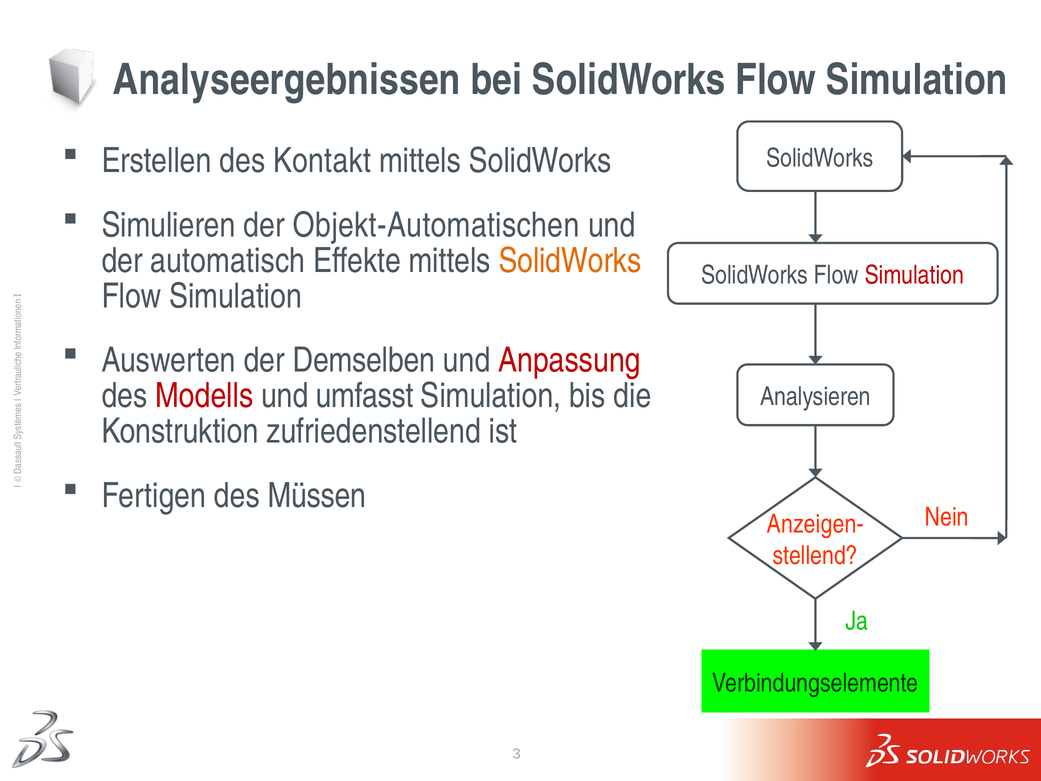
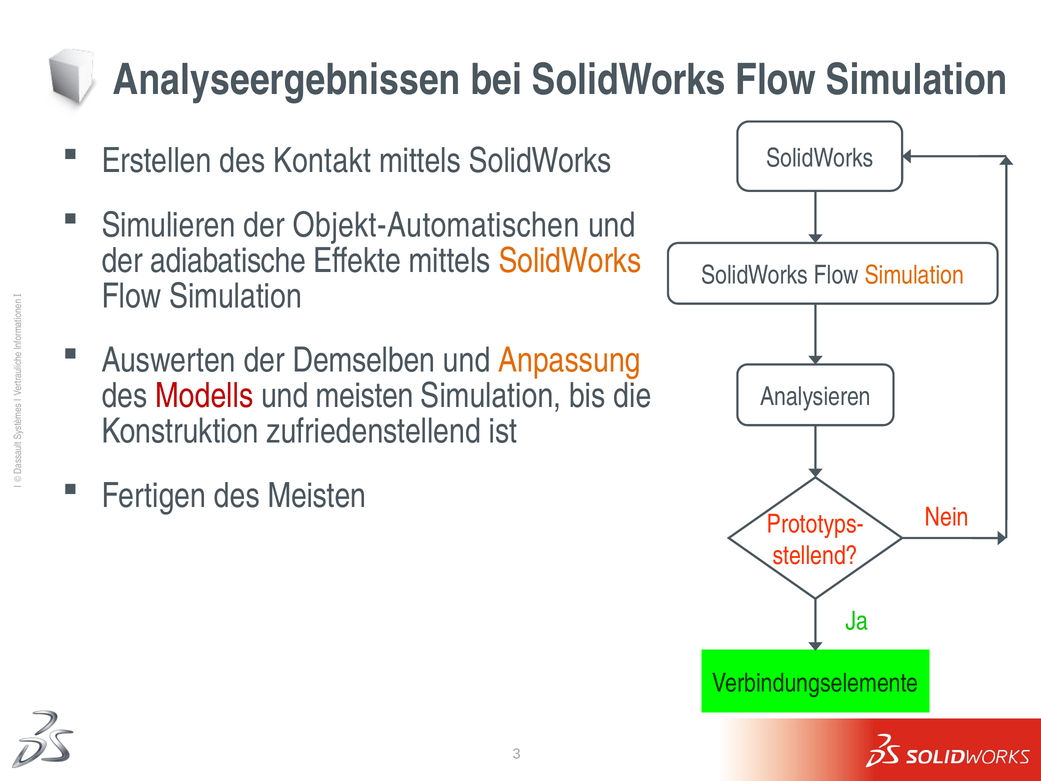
automatisch: automatisch -> adiabatische
Simulation at (914, 275) colour: red -> orange
Anpassung colour: red -> orange
und umfasst: umfasst -> meisten
des Müssen: Müssen -> Meisten
Anzeigen-: Anzeigen- -> Prototyps-
